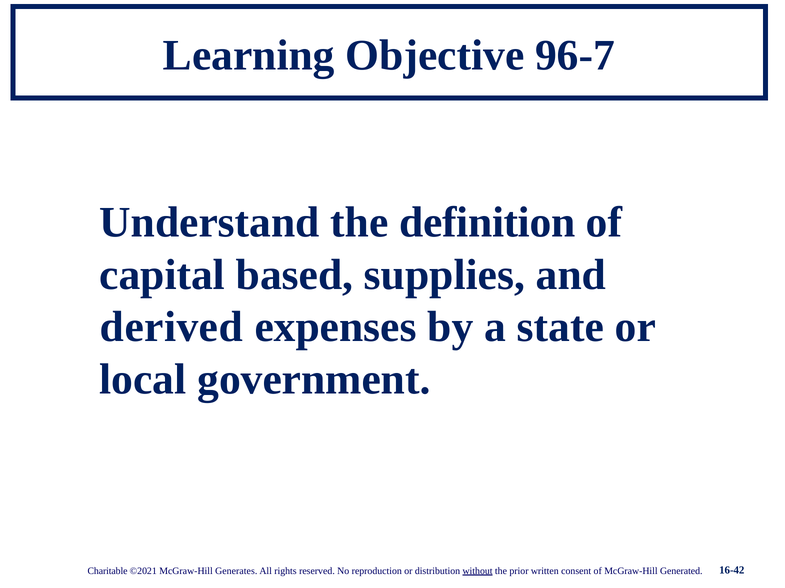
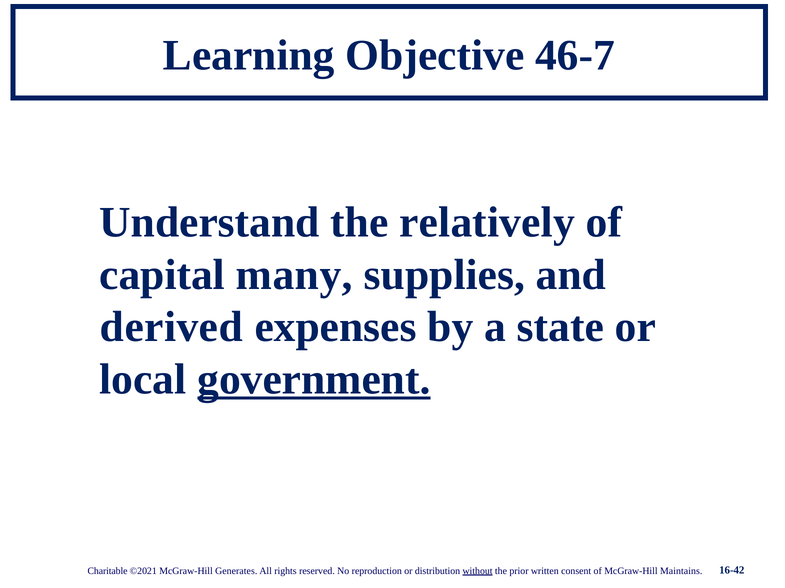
96-7: 96-7 -> 46-7
definition: definition -> relatively
based: based -> many
government underline: none -> present
Generated: Generated -> Maintains
